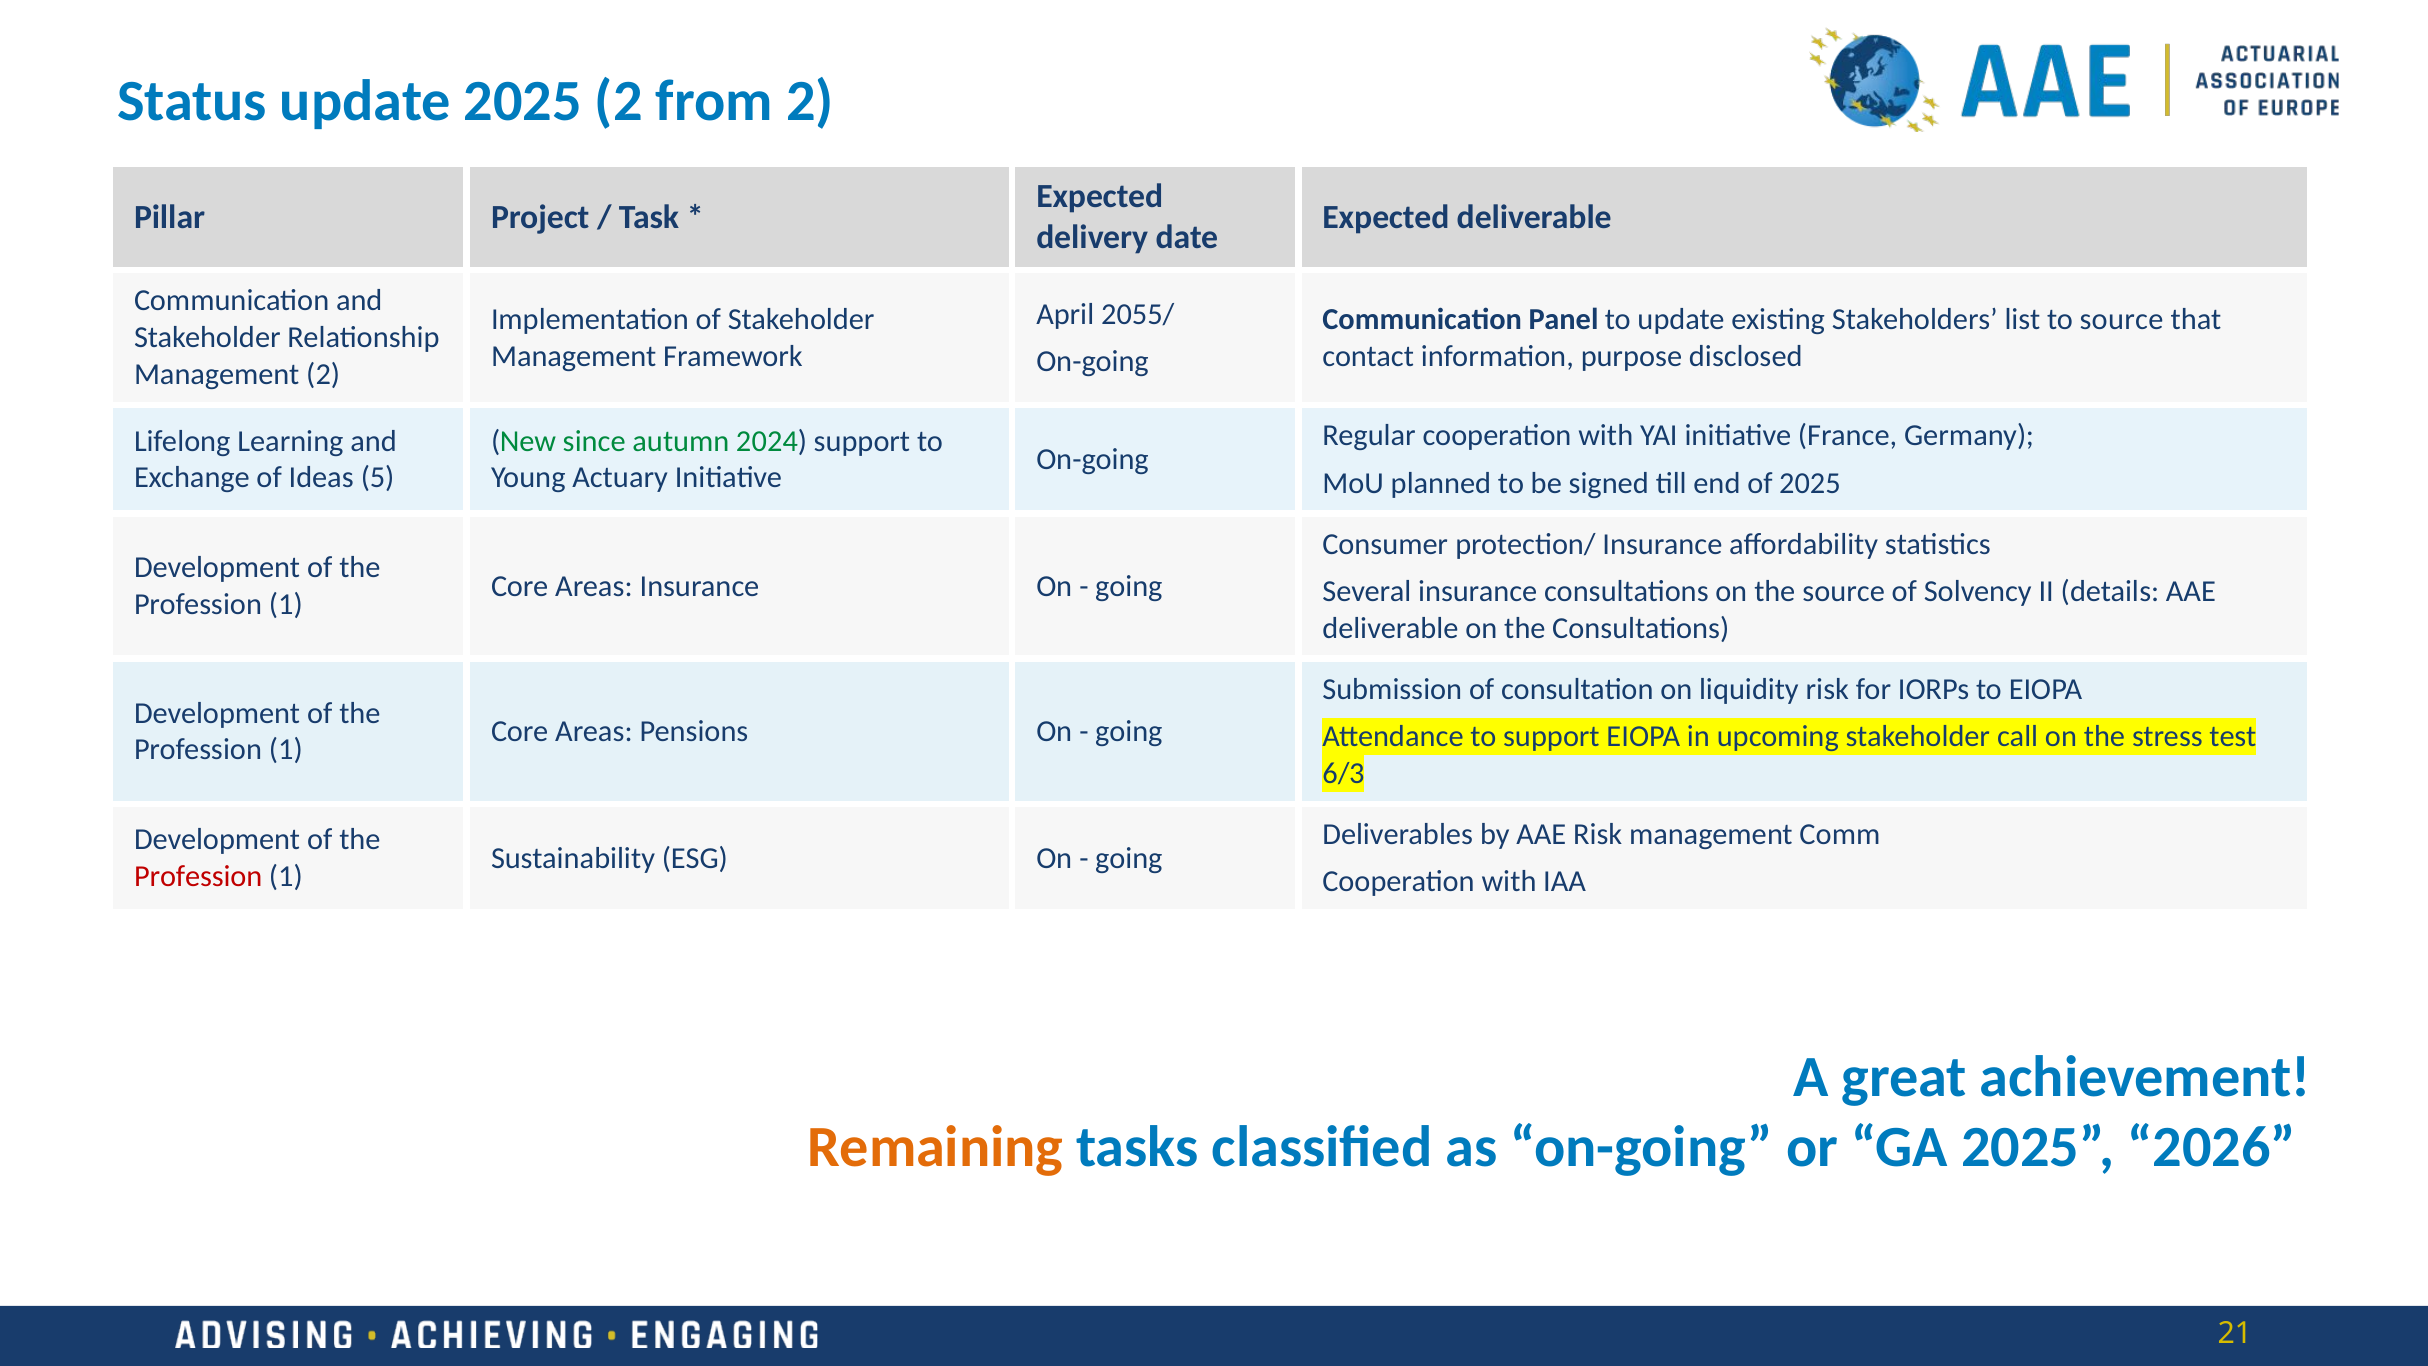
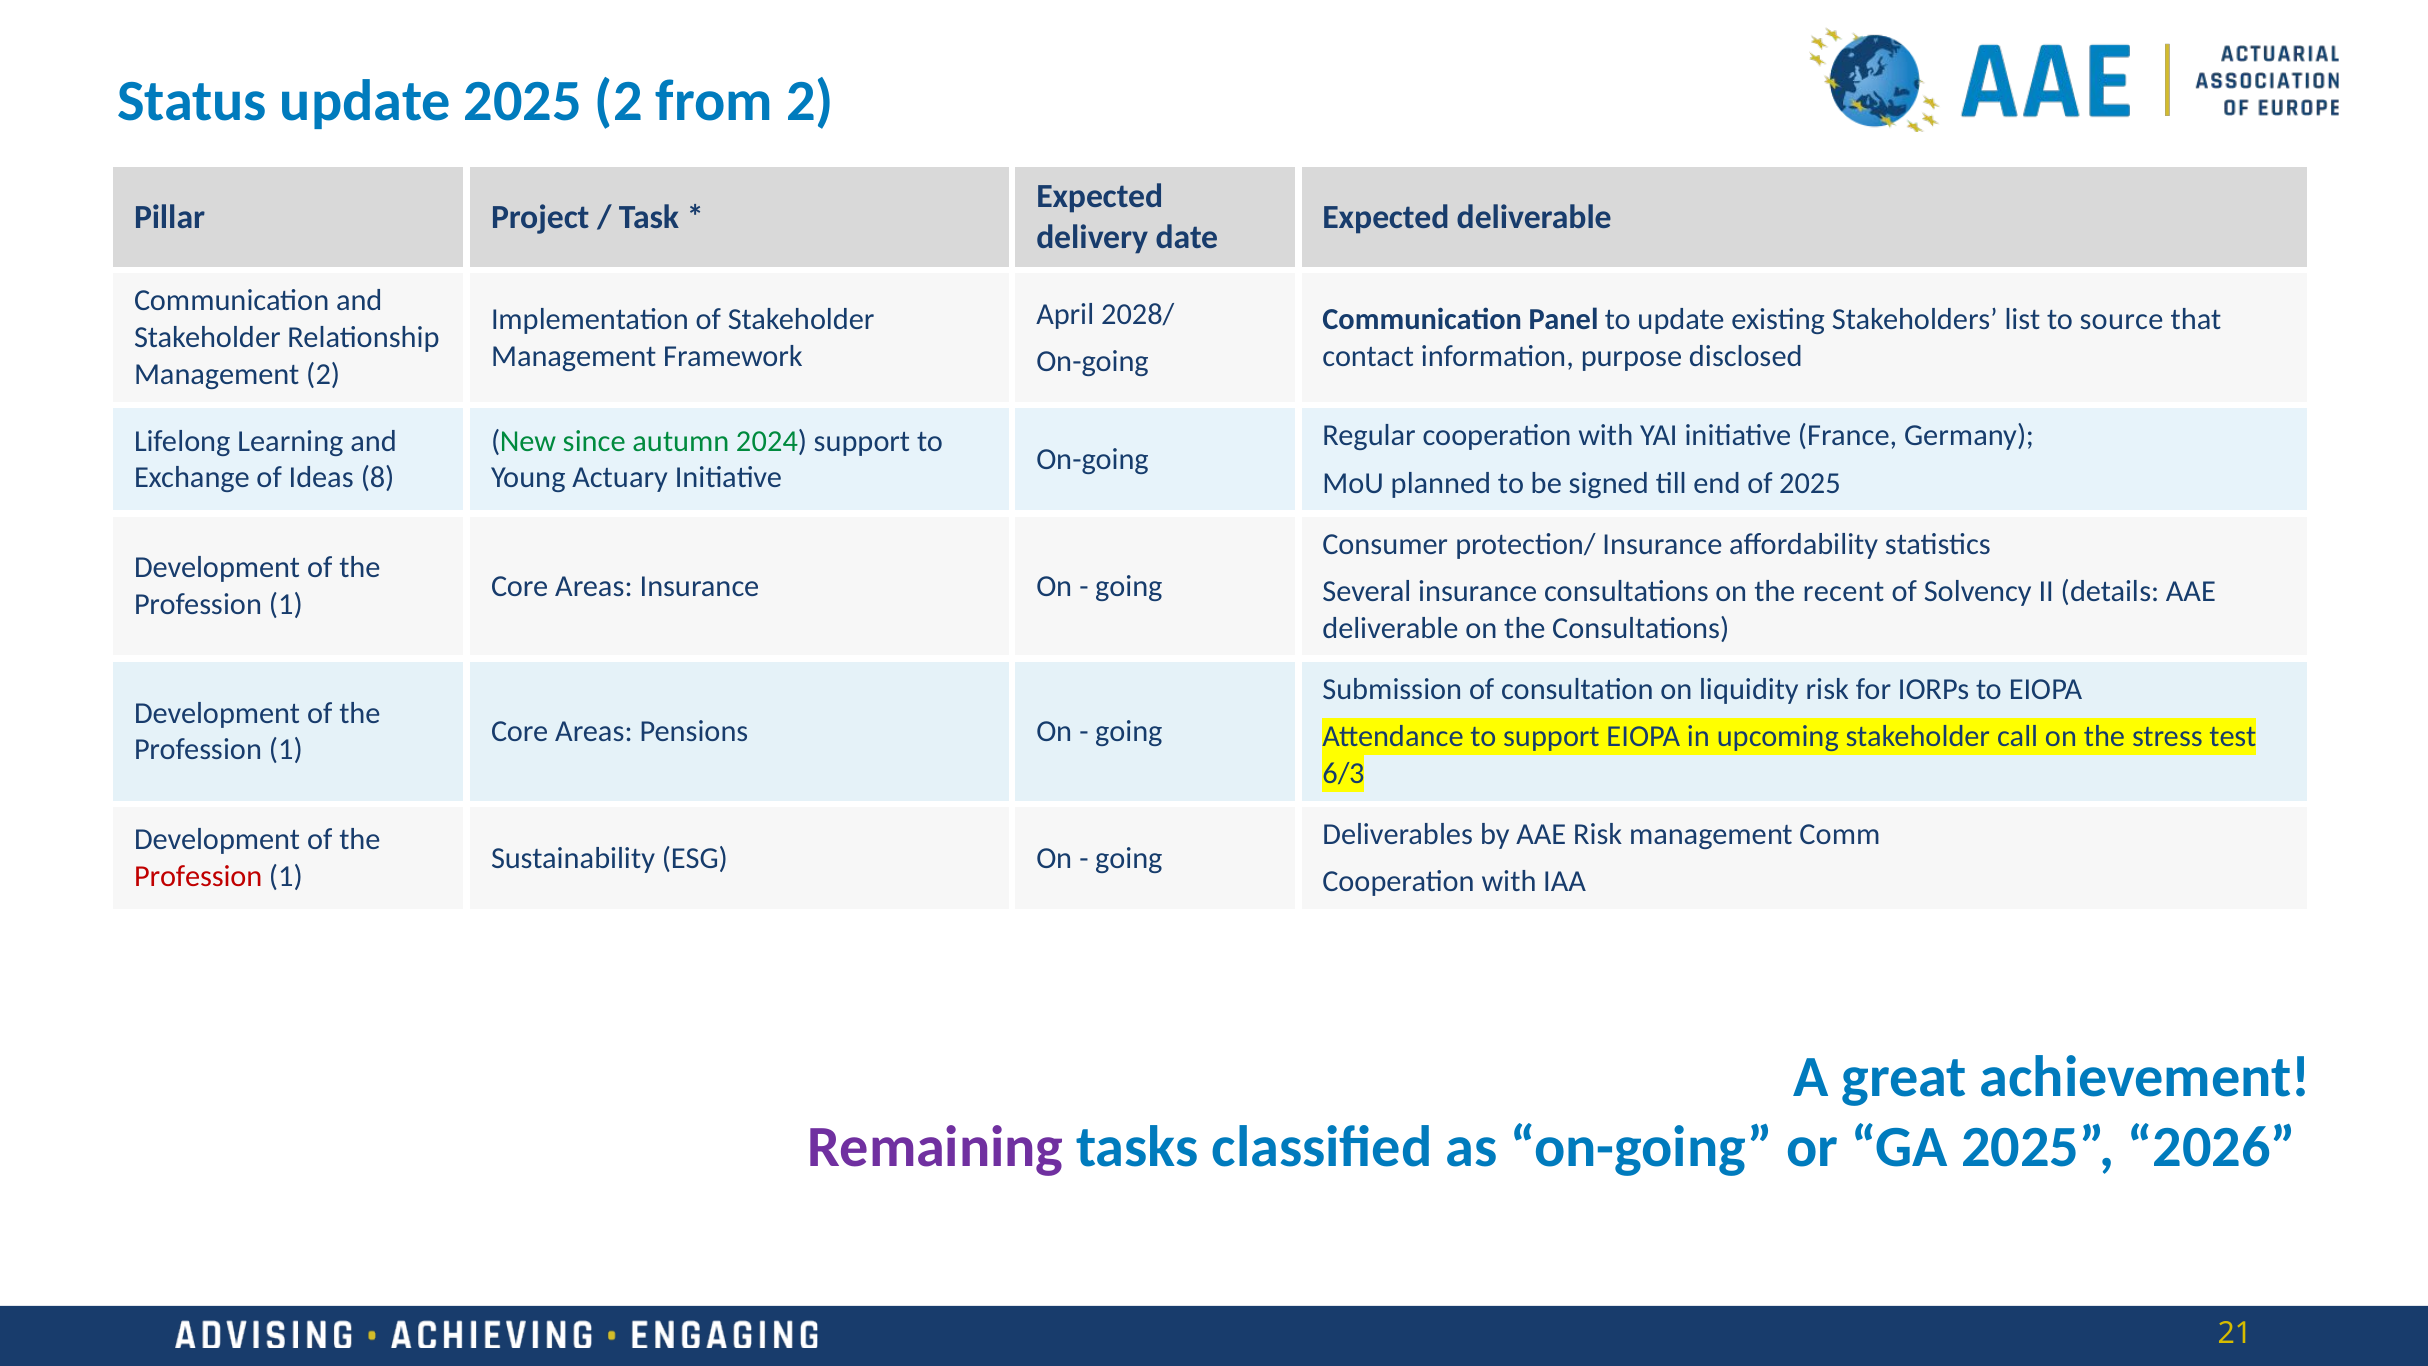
2055/: 2055/ -> 2028/
5: 5 -> 8
the source: source -> recent
Remaining colour: orange -> purple
